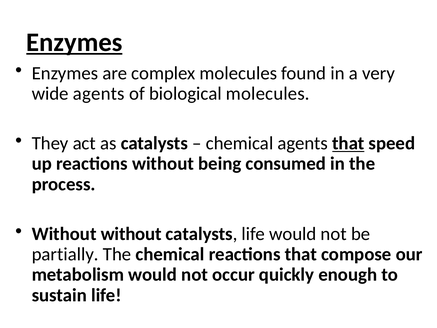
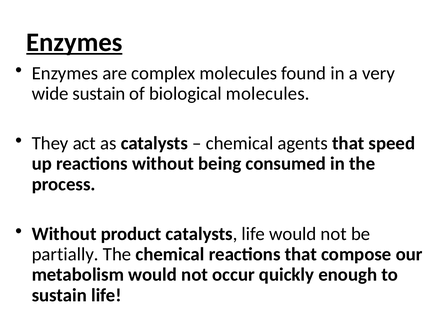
wide agents: agents -> sustain
that at (348, 143) underline: present -> none
Without without: without -> product
